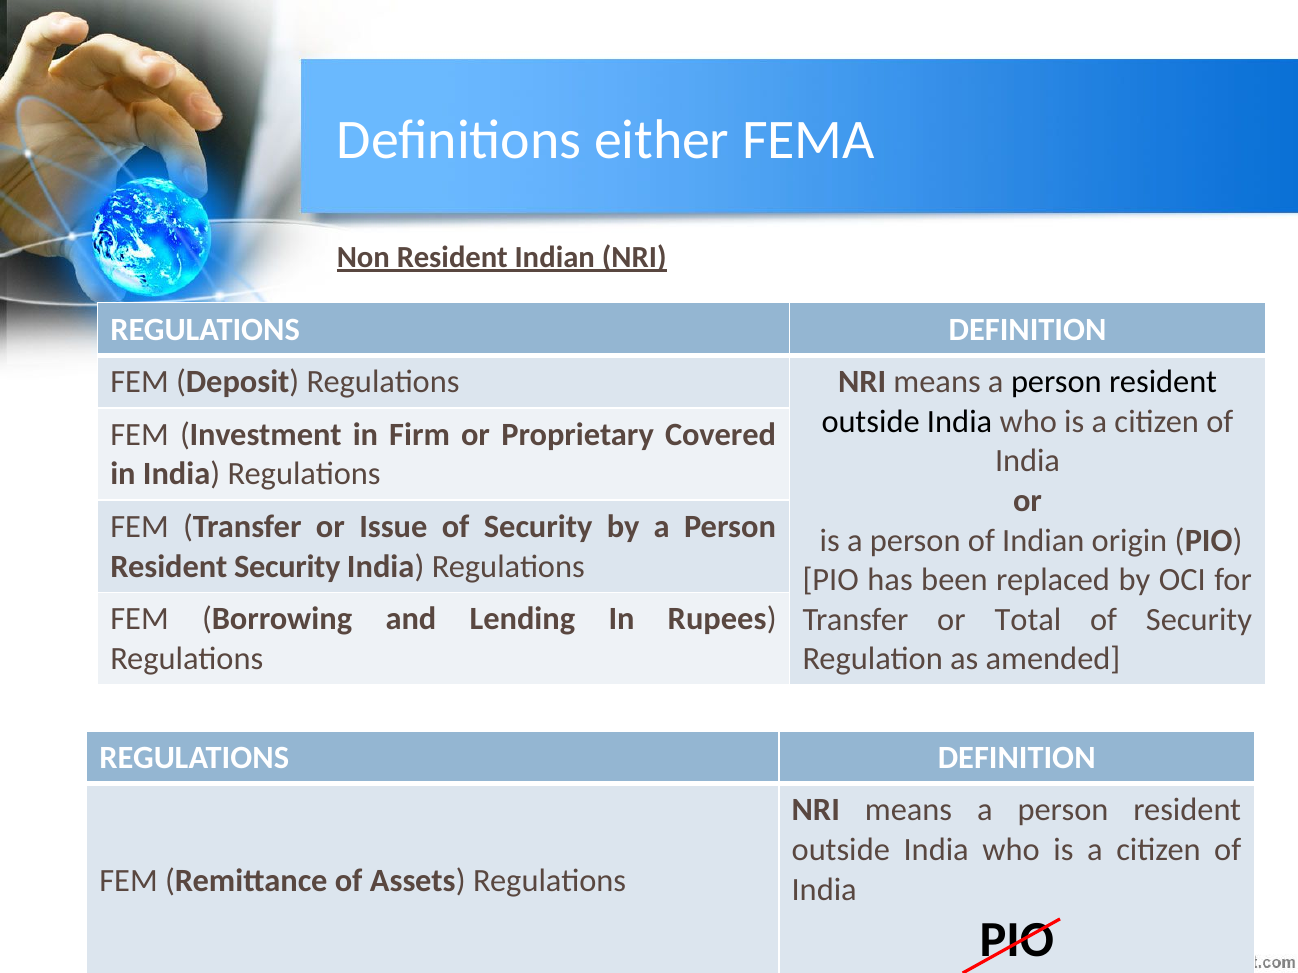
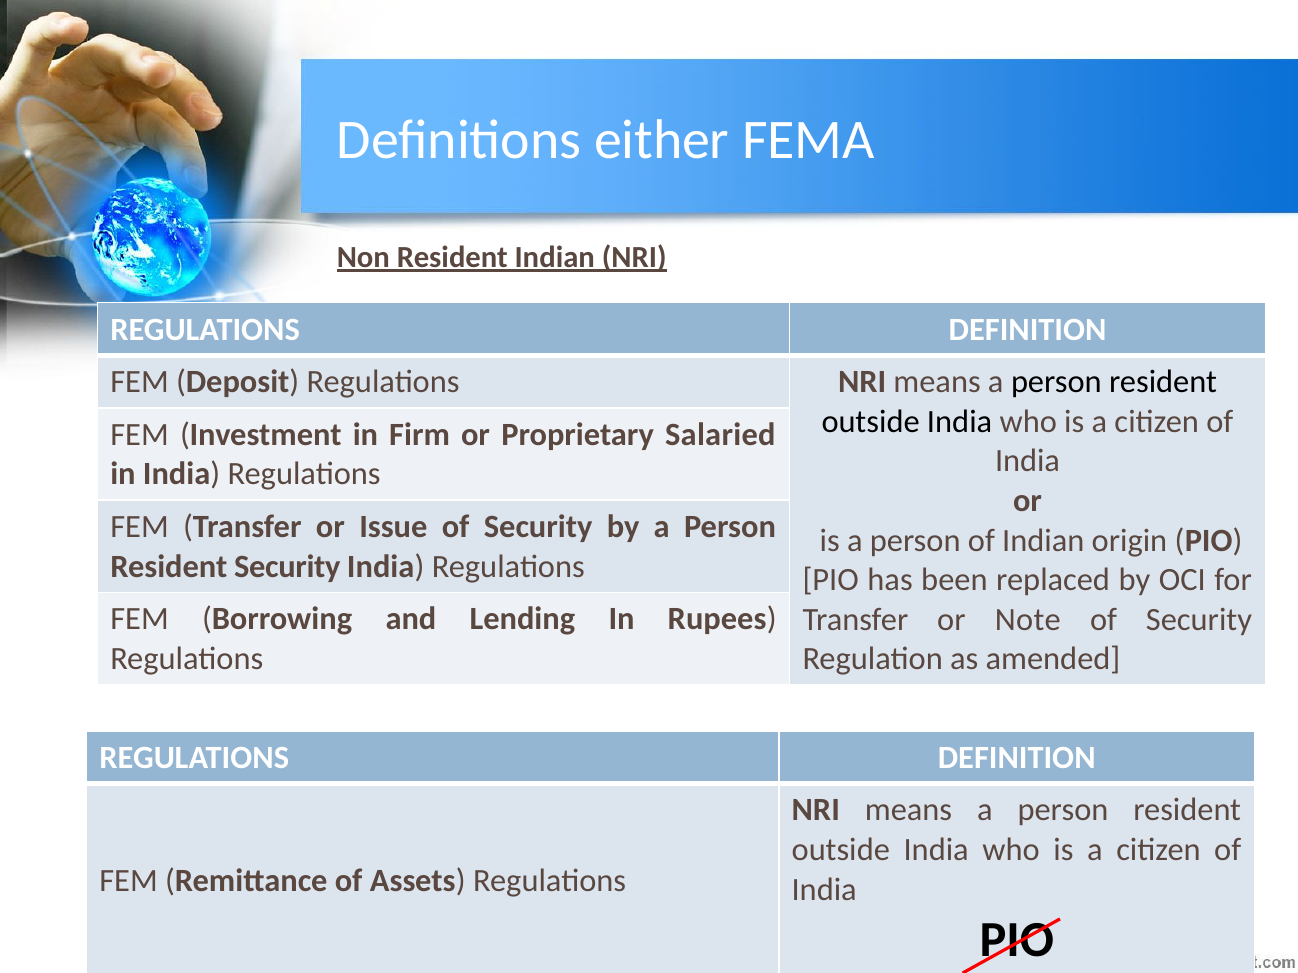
Covered: Covered -> Salaried
Total: Total -> Note
